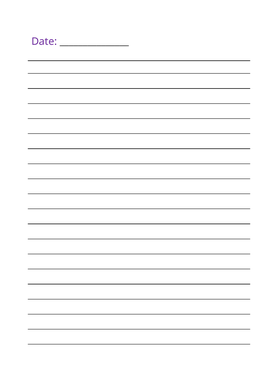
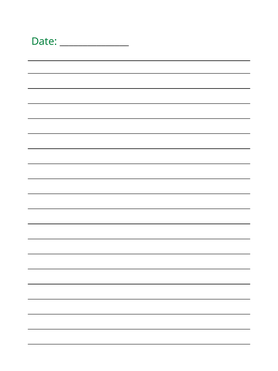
Date colour: purple -> green
